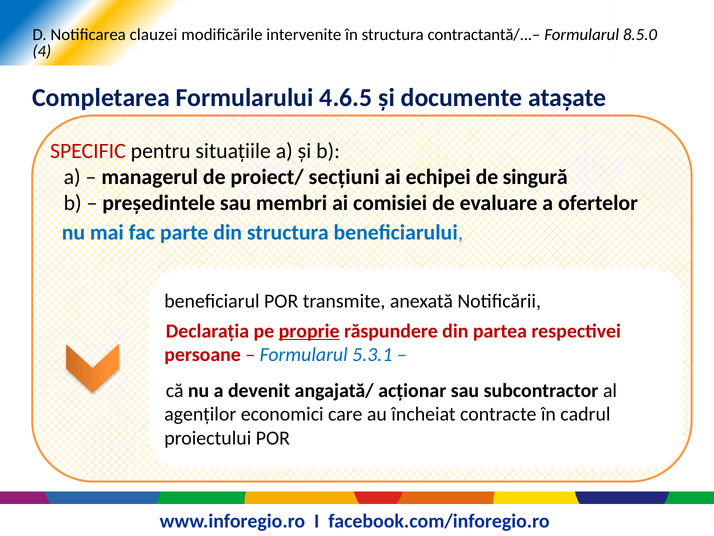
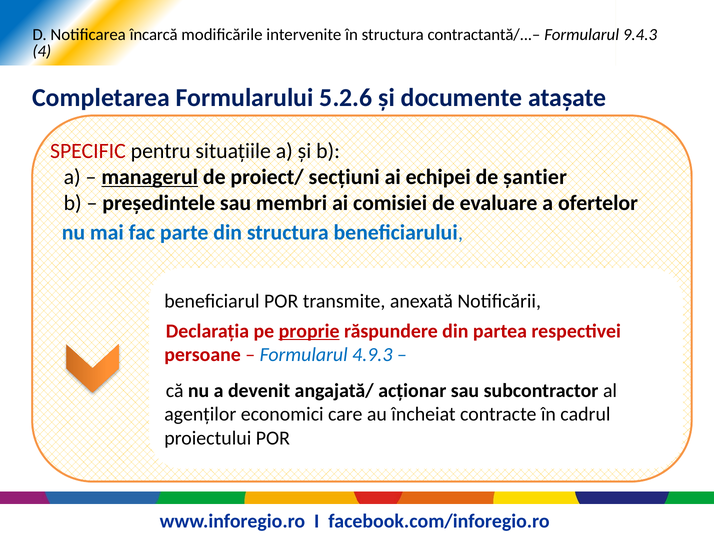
clauzei: clauzei -> încarcă
8.5.0: 8.5.0 -> 9.4.3
4.6.5: 4.6.5 -> 5.2.6
managerul underline: none -> present
singură: singură -> șantier
5.3.1: 5.3.1 -> 4.9.3
